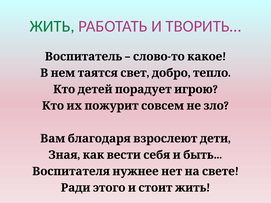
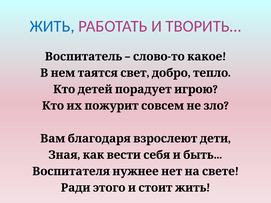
ЖИТЬ colour: green -> blue
